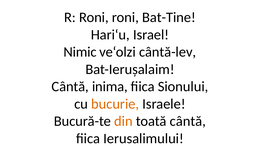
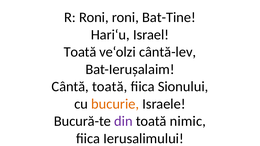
Nimic at (80, 52): Nimic -> Toată
Cântă inima: inima -> toată
din colour: orange -> purple
toată cântă: cântă -> nimic
